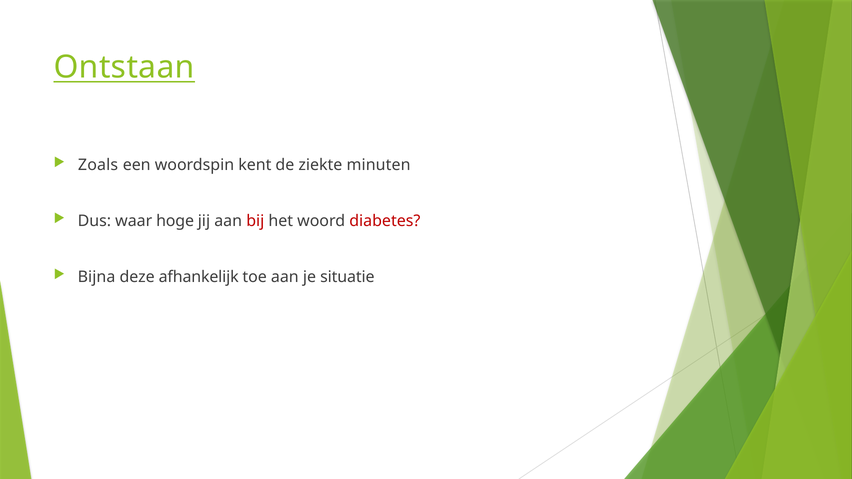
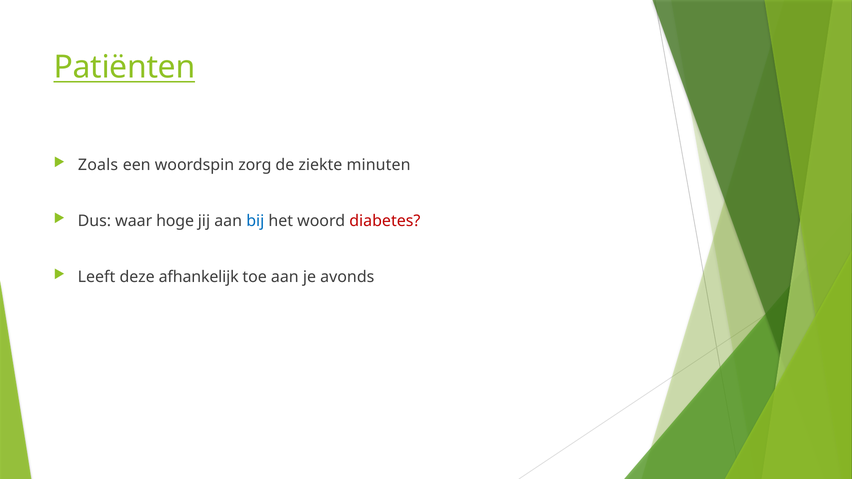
Ontstaan: Ontstaan -> Patiënten
kent: kent -> zorg
bij colour: red -> blue
Bijna: Bijna -> Leeft
situatie: situatie -> avonds
